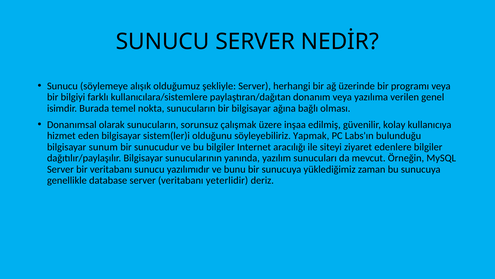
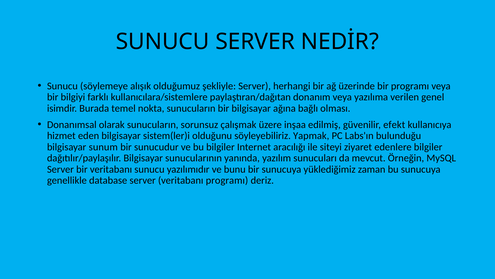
kolay: kolay -> efekt
veritabanı yeterlidir: yeterlidir -> programı
